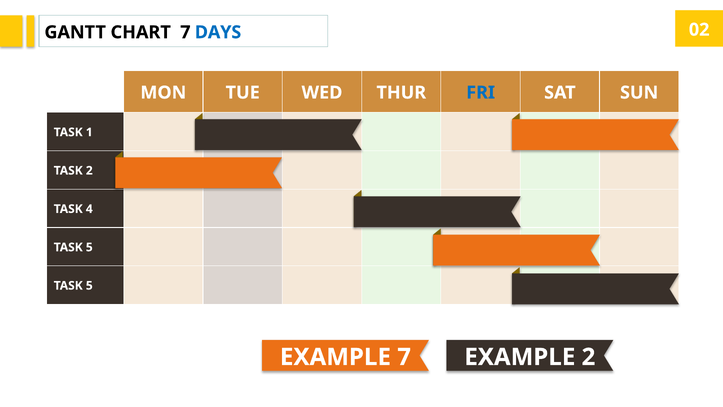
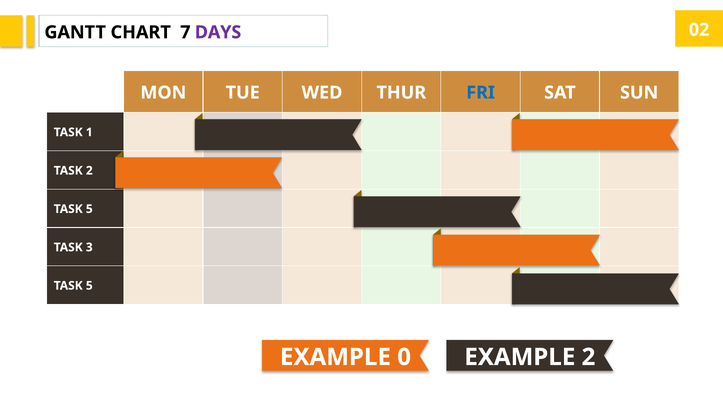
DAYS colour: blue -> purple
4 at (89, 209): 4 -> 5
5 at (89, 247): 5 -> 3
EXAMPLE 7: 7 -> 0
